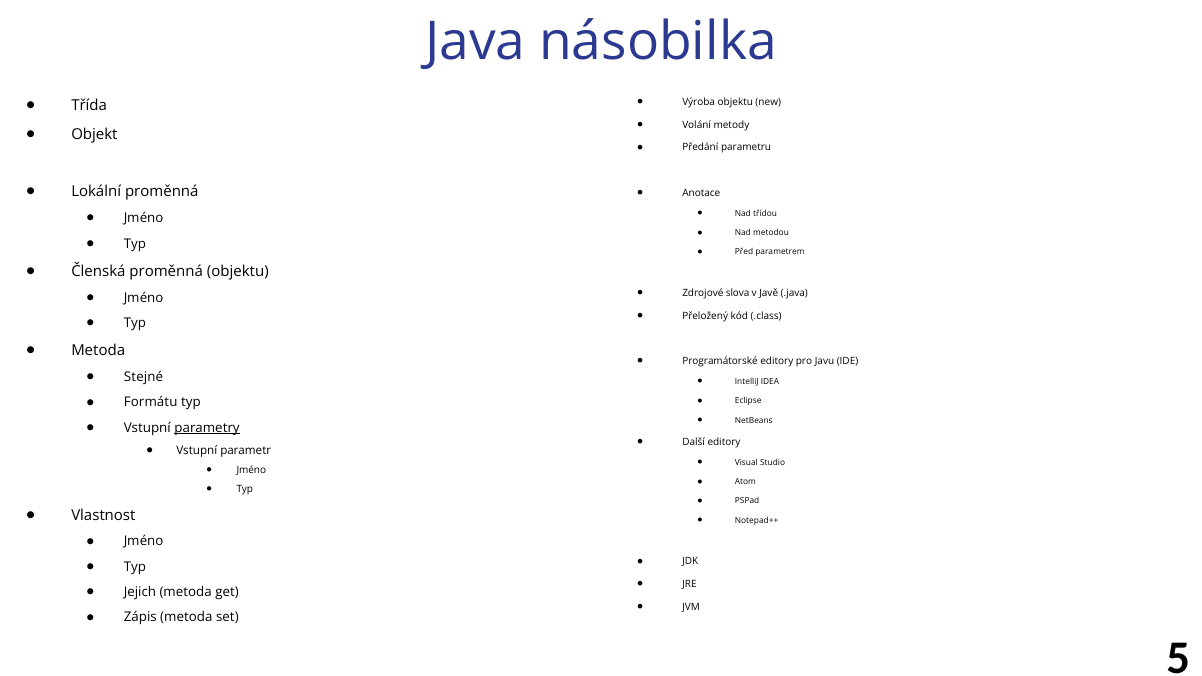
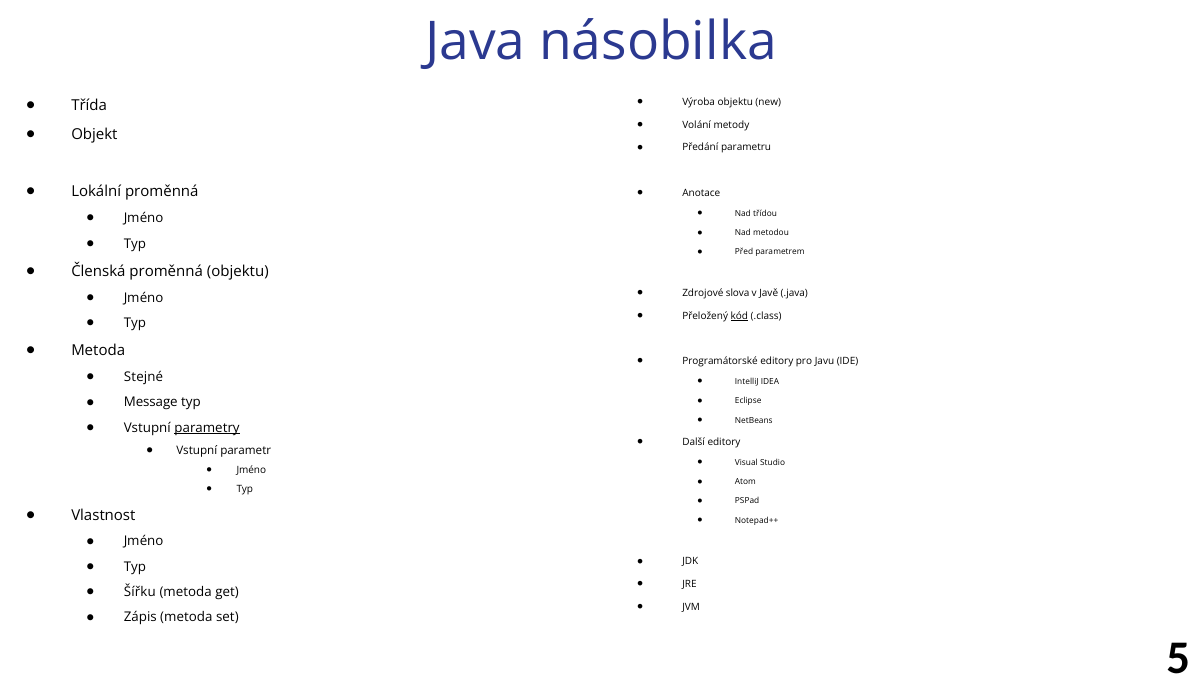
kód underline: none -> present
Formátu: Formátu -> Message
Jejich: Jejich -> Šířku
